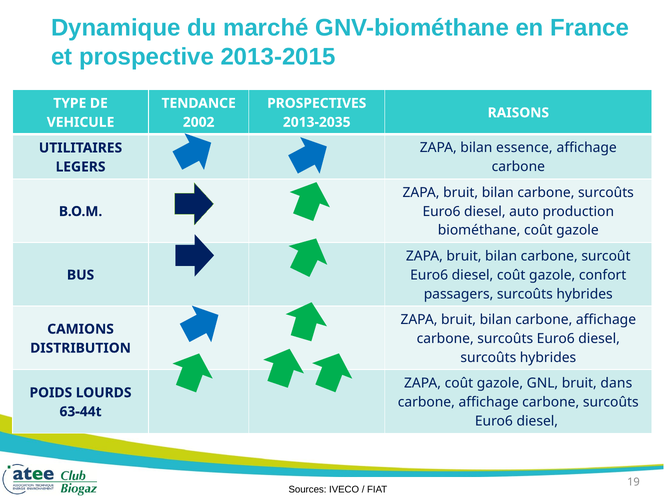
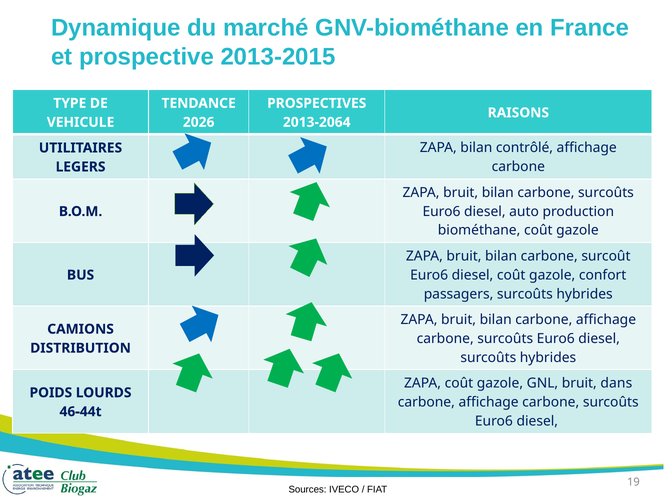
2002: 2002 -> 2026
2013-2035: 2013-2035 -> 2013-2064
essence: essence -> contrôlé
63-44t: 63-44t -> 46-44t
